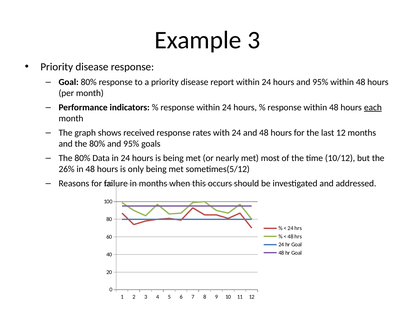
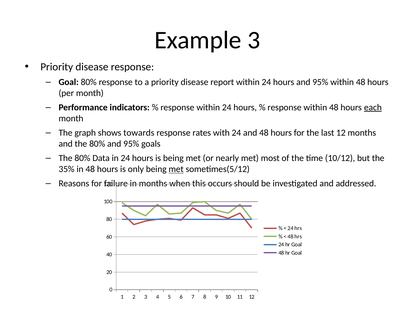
received: received -> towards
26%: 26% -> 35%
met at (176, 169) underline: none -> present
